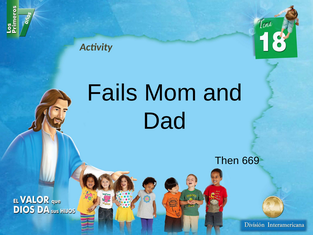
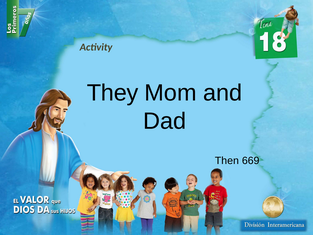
Fails: Fails -> They
